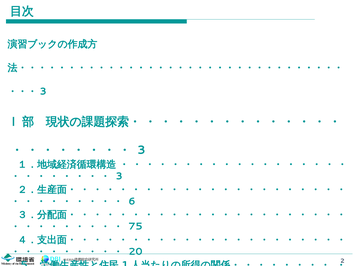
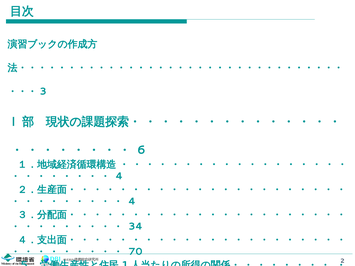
3 at (141, 150): 3 -> 6
3 at (119, 176): 3 -> 4
6 at (132, 202): 6 -> 4
75 at (135, 227): 75 -> 34
20: 20 -> 70
